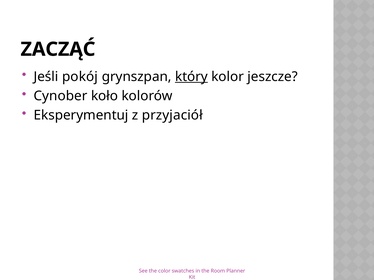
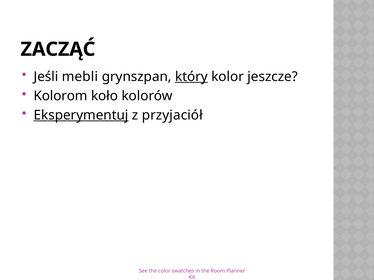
pokój: pokój -> mebli
Cynober: Cynober -> Kolorom
Eksperymentuj underline: none -> present
